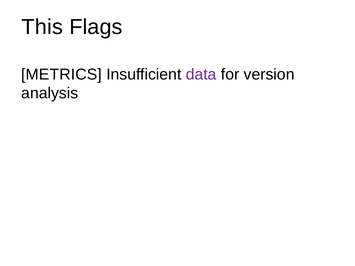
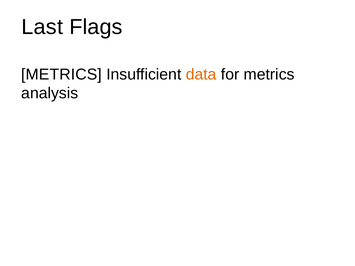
This: This -> Last
data colour: purple -> orange
for version: version -> metrics
